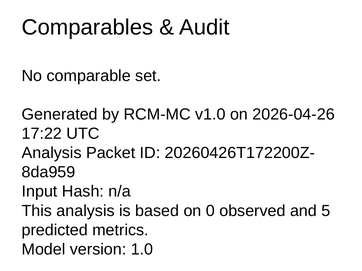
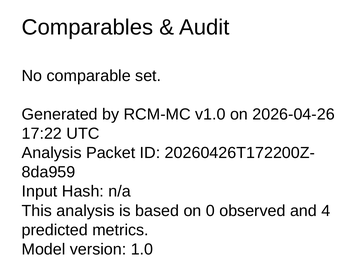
5: 5 -> 4
